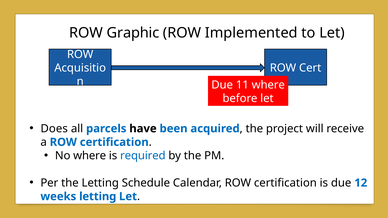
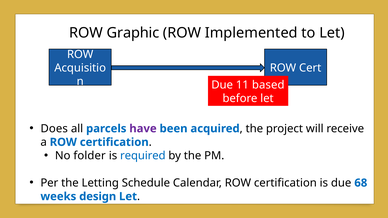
11 where: where -> based
have colour: black -> purple
No where: where -> folder
12: 12 -> 68
weeks letting: letting -> design
